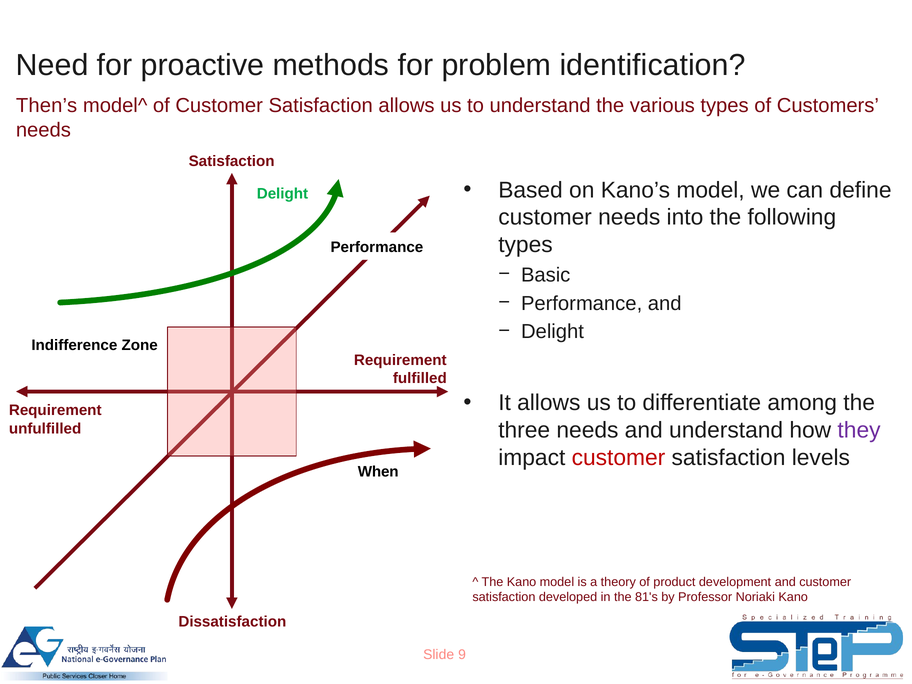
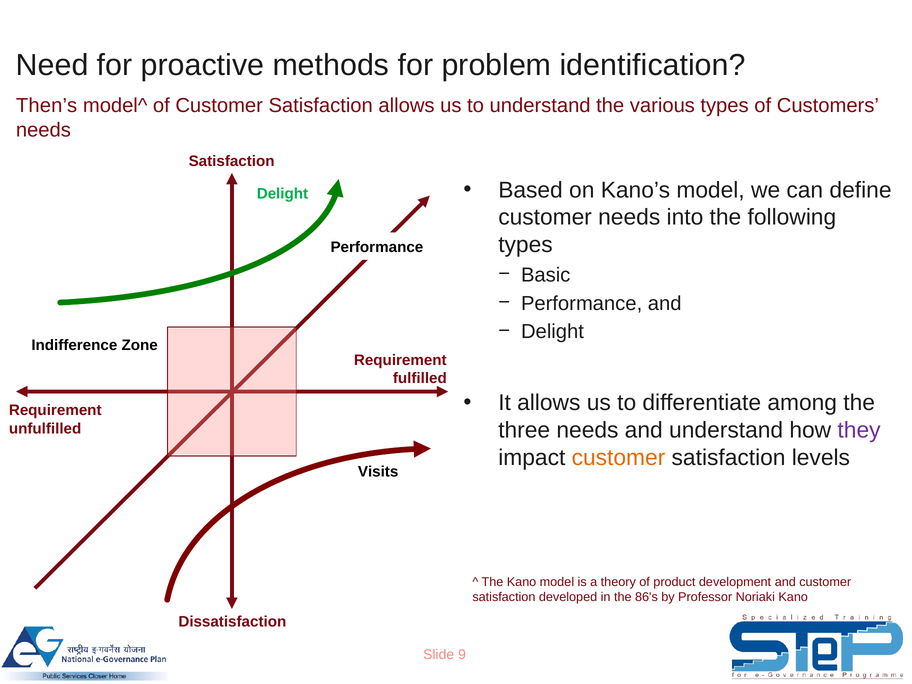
customer at (618, 458) colour: red -> orange
When: When -> Visits
81's: 81's -> 86's
